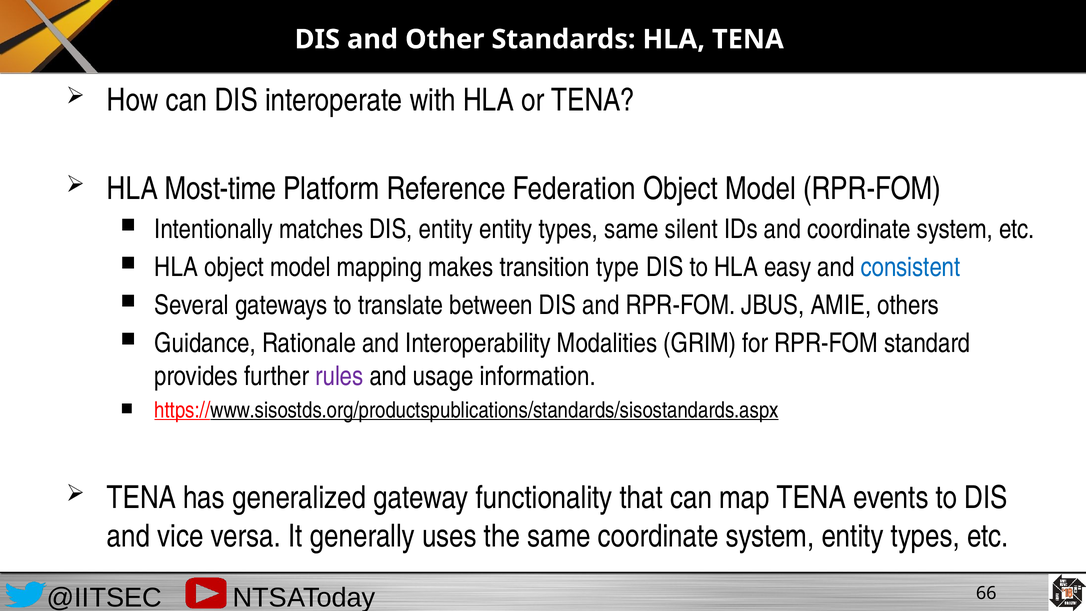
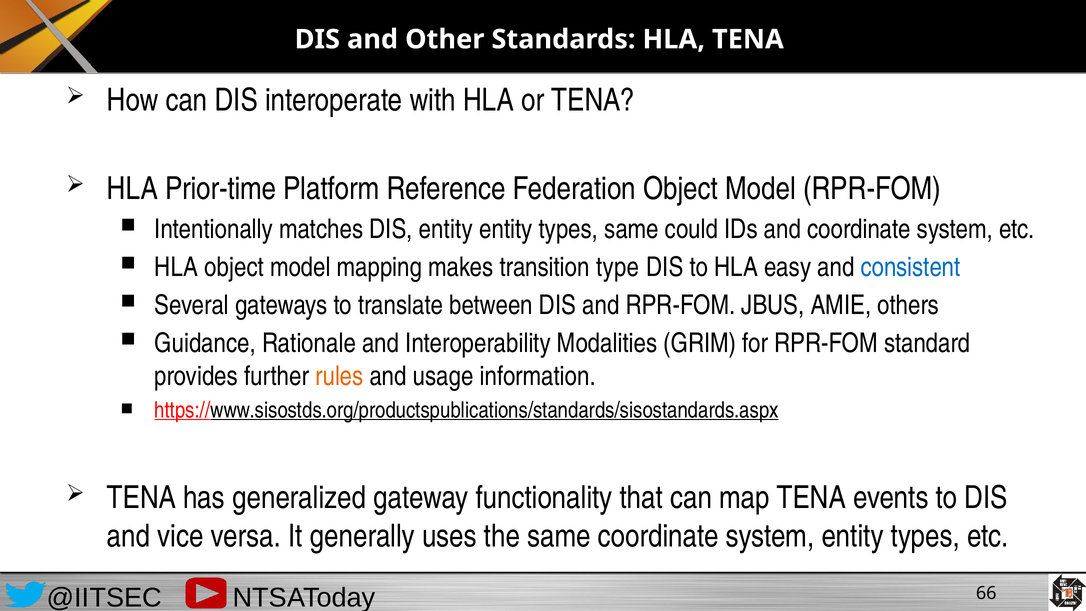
Most-time: Most-time -> Prior-time
silent: silent -> could
rules colour: purple -> orange
